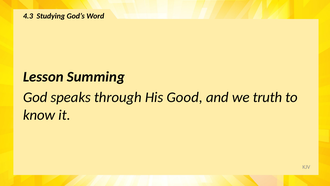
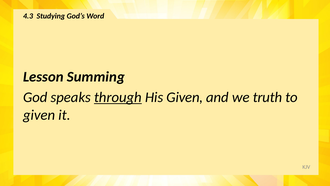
through underline: none -> present
His Good: Good -> Given
know at (39, 115): know -> given
